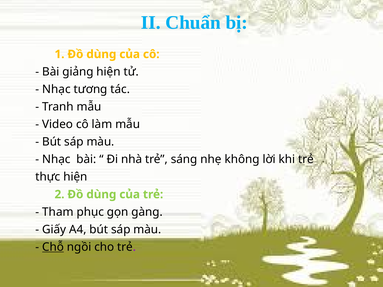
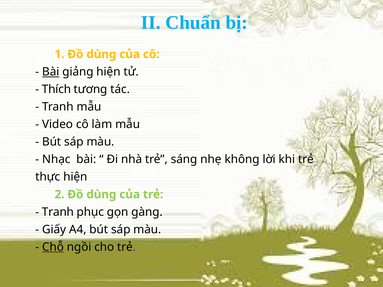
Bài at (51, 72) underline: none -> present
Nhạc at (56, 89): Nhạc -> Thích
Tham at (58, 212): Tham -> Tranh
